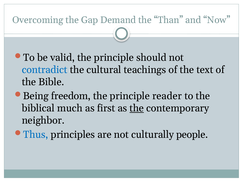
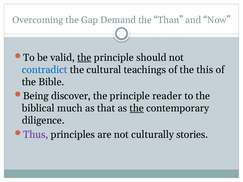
the at (84, 58) underline: none -> present
text: text -> this
freedom: freedom -> discover
first: first -> that
neighbor: neighbor -> diligence
Thus colour: blue -> purple
people: people -> stories
